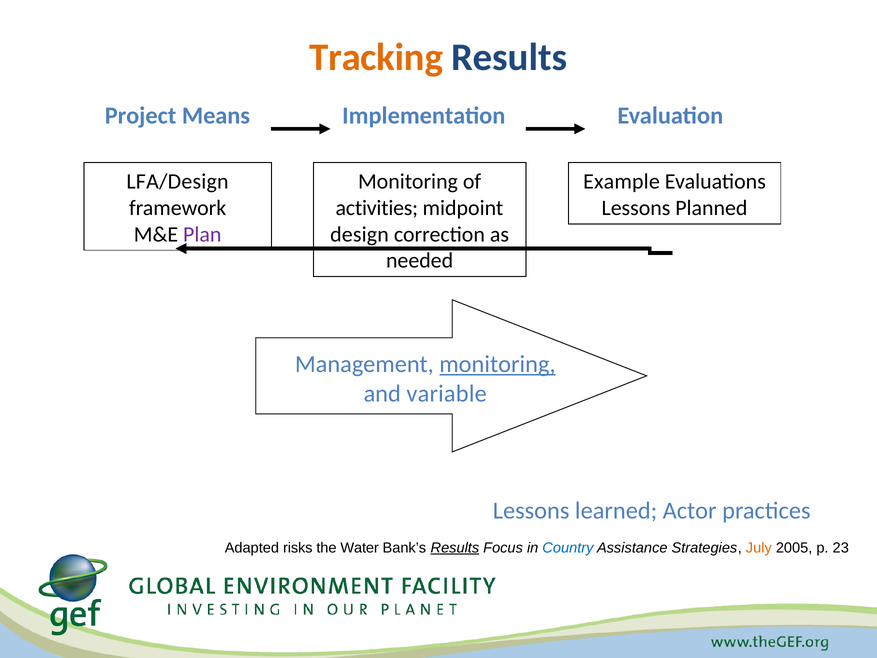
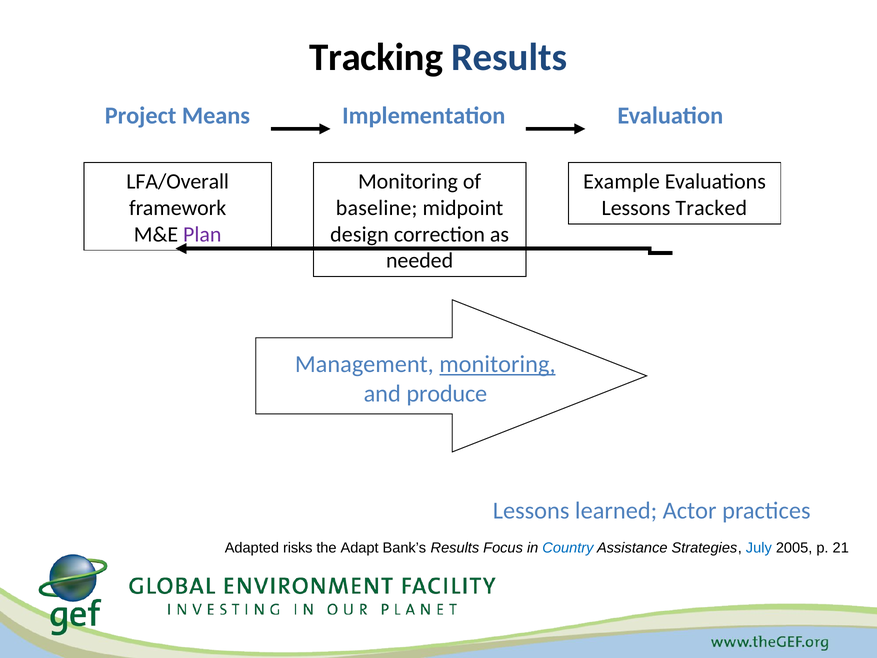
Tracking colour: orange -> black
LFA/Design: LFA/Design -> LFA/Overall
activities: activities -> baseline
Planned: Planned -> Tracked
variable: variable -> produce
Water: Water -> Adapt
Results at (455, 548) underline: present -> none
July colour: orange -> blue
23: 23 -> 21
